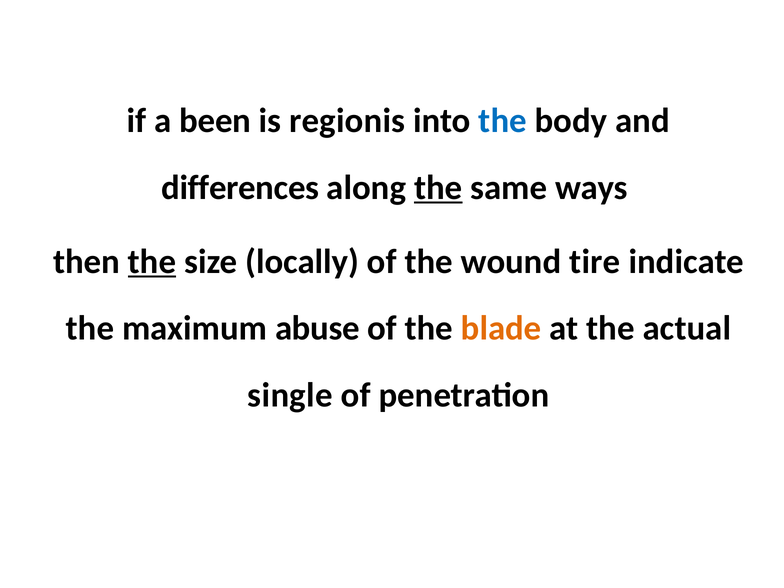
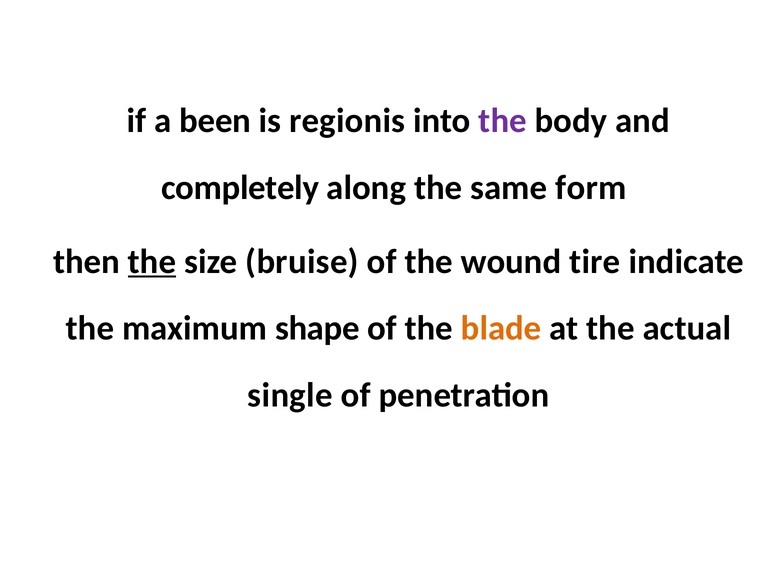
the at (503, 121) colour: blue -> purple
differences: differences -> completely
the at (438, 188) underline: present -> none
ways: ways -> form
locally: locally -> bruise
abuse: abuse -> shape
